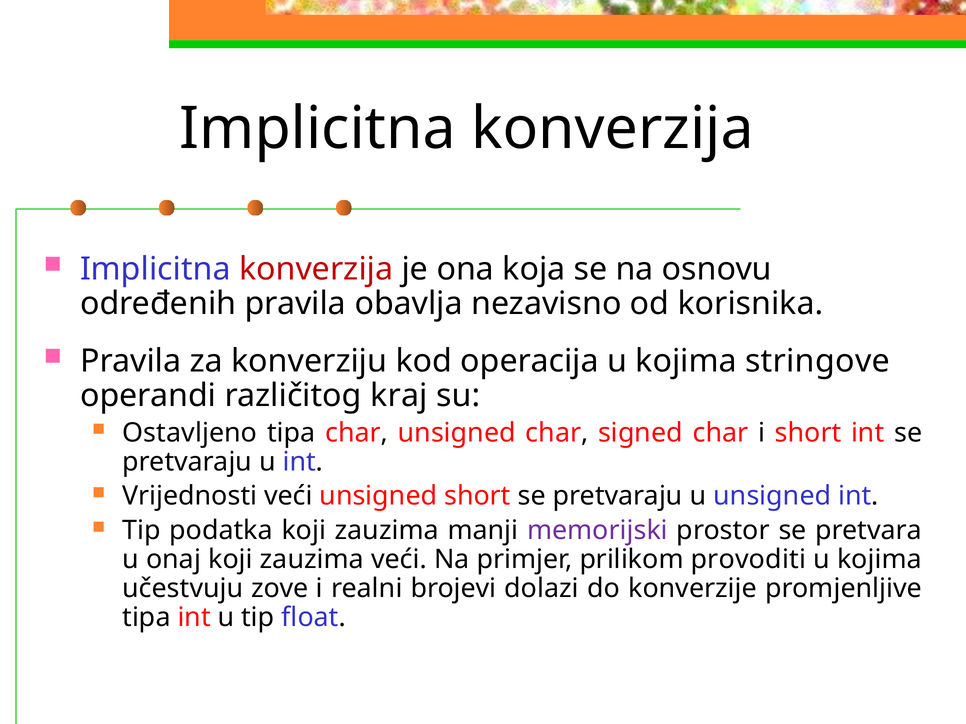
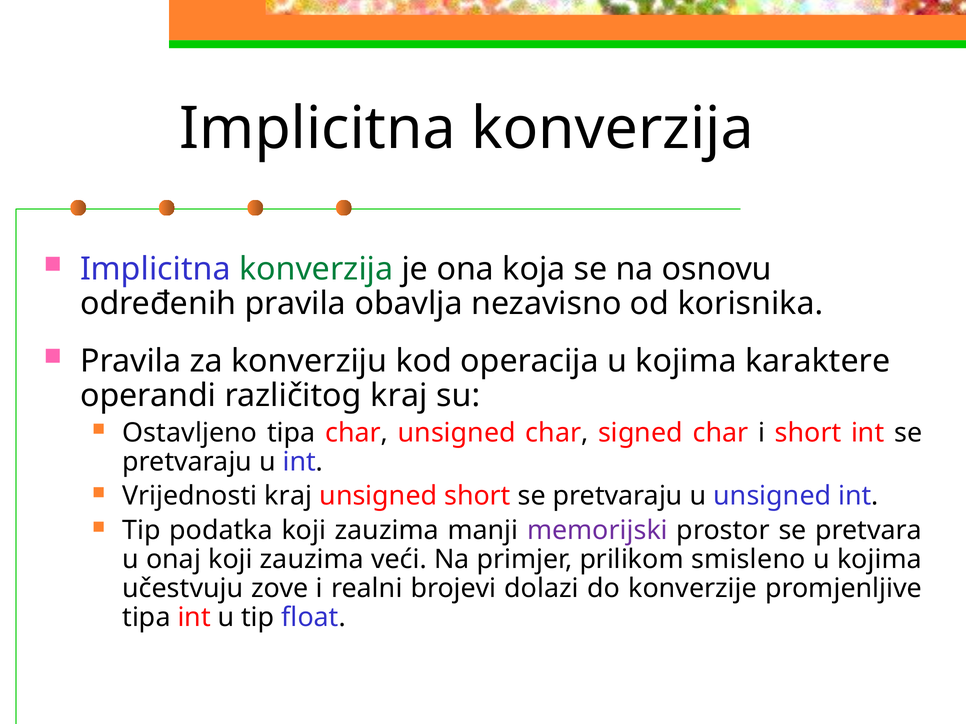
konverzija at (316, 269) colour: red -> green
stringove: stringove -> karaktere
Vrijednosti veći: veći -> kraj
provoditi: provoditi -> smisleno
